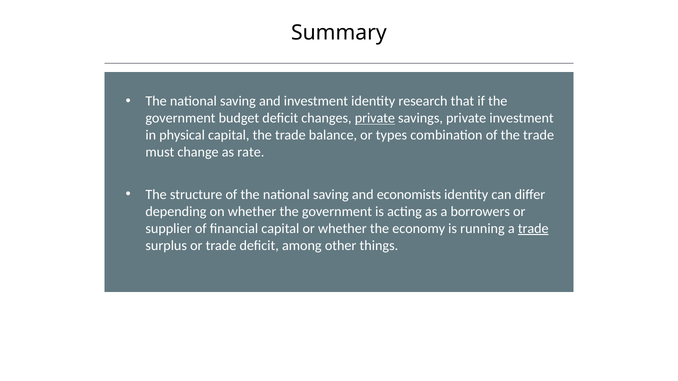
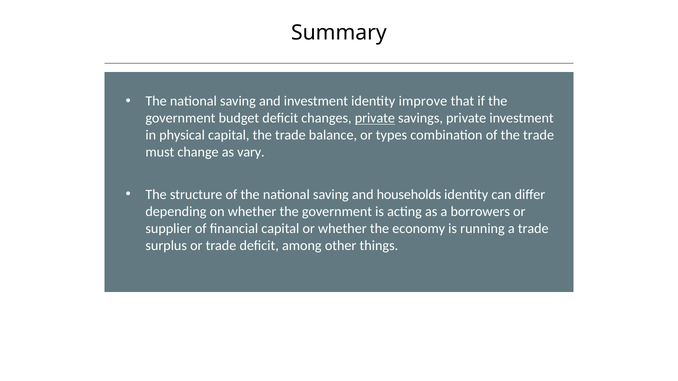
research: research -> improve
rate: rate -> vary
economists: economists -> households
trade at (533, 229) underline: present -> none
